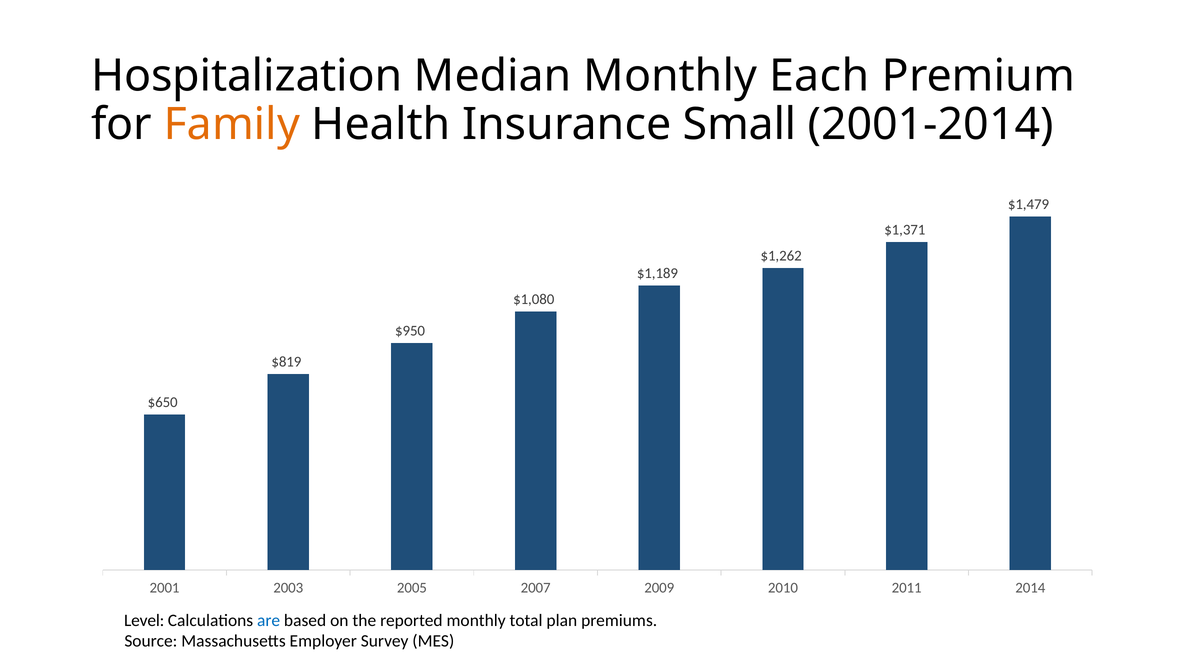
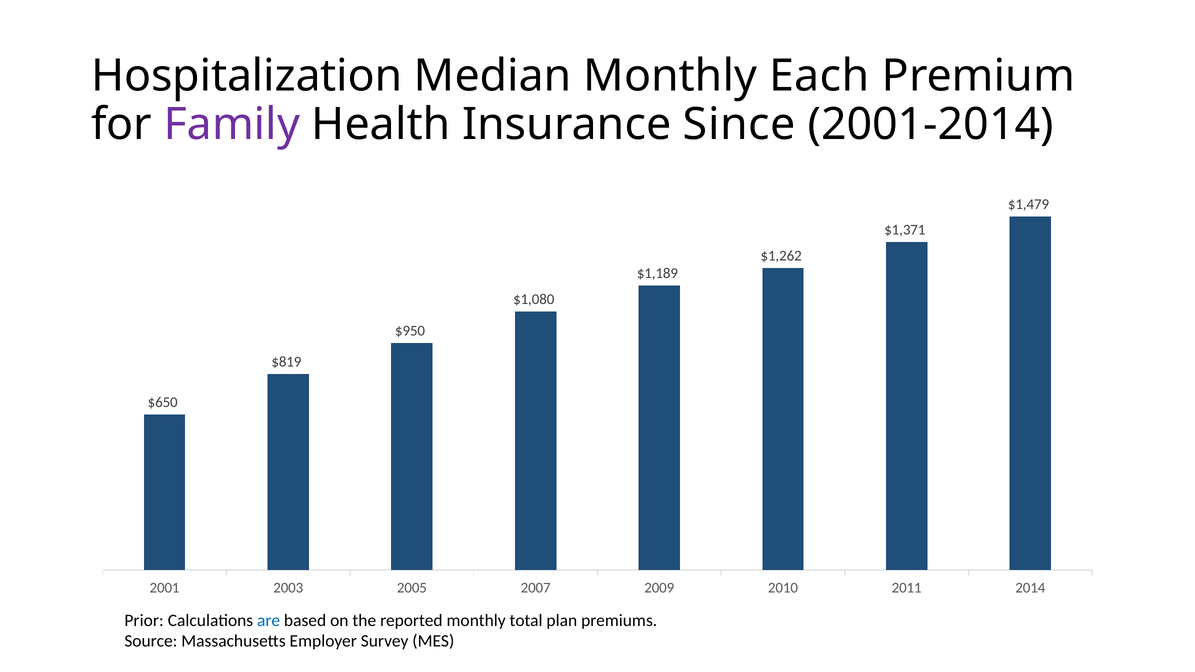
Family colour: orange -> purple
Small: Small -> Since
Level: Level -> Prior
